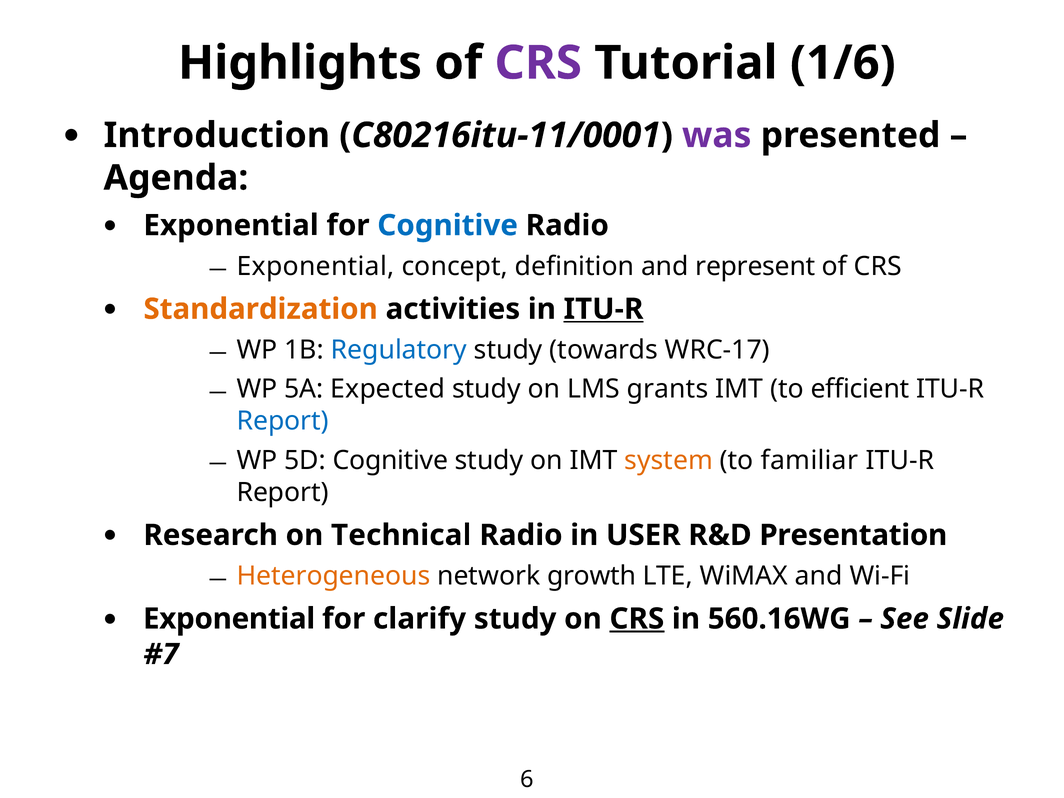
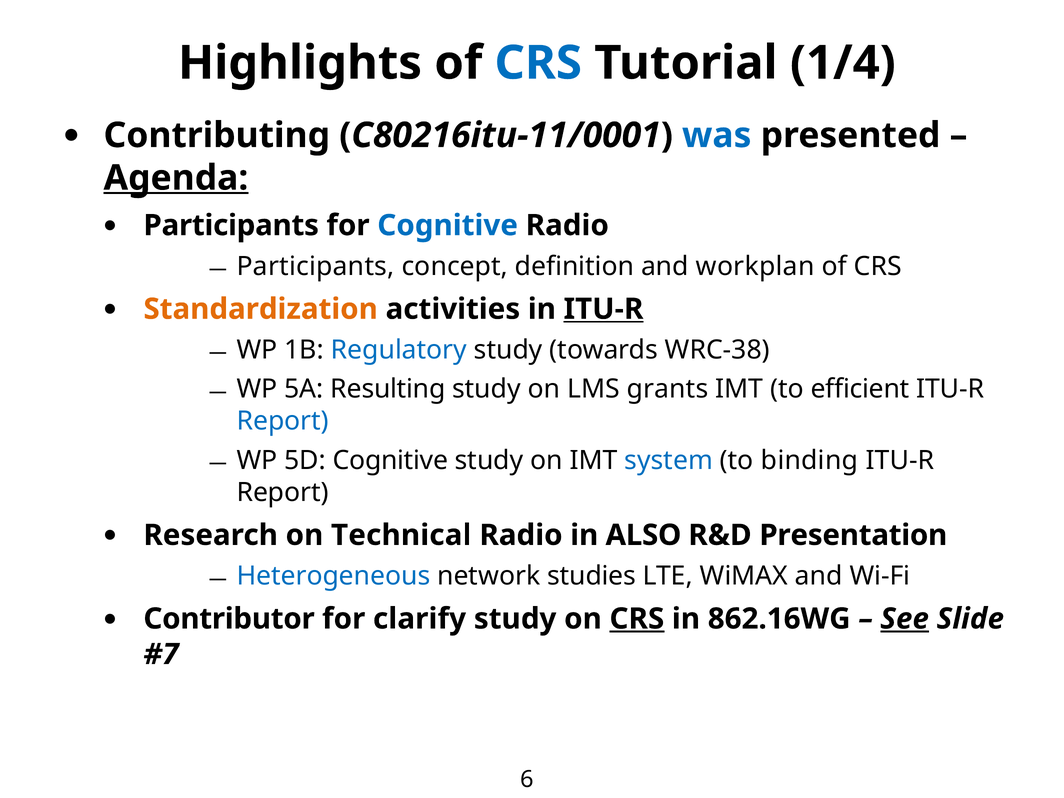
CRS at (538, 63) colour: purple -> blue
1/6: 1/6 -> 1/4
Introduction: Introduction -> Contributing
was colour: purple -> blue
Agenda underline: none -> present
Exponential at (231, 225): Exponential -> Participants
Exponential at (316, 266): Exponential -> Participants
represent: represent -> workplan
WRC-17: WRC-17 -> WRC-38
Expected: Expected -> Resulting
system colour: orange -> blue
familiar: familiar -> binding
USER: USER -> ALSO
Heterogeneous colour: orange -> blue
growth: growth -> studies
Exponential at (229, 619): Exponential -> Contributor
560.16WG: 560.16WG -> 862.16WG
See underline: none -> present
